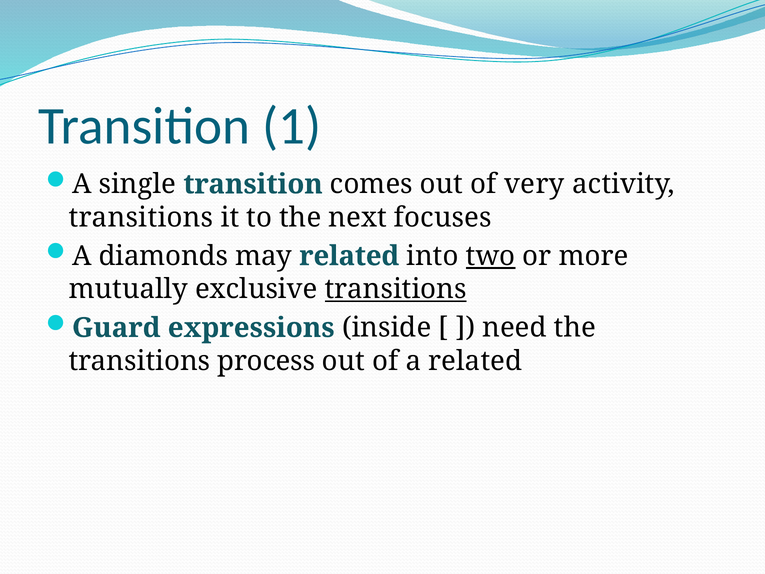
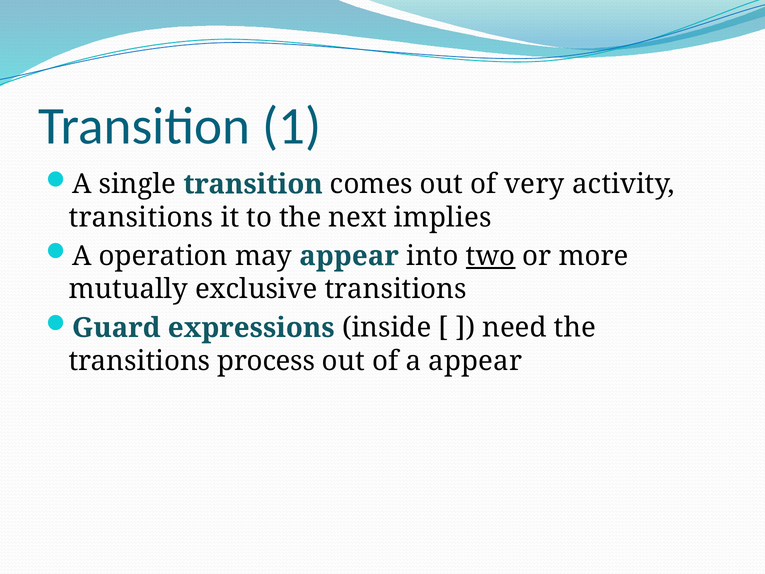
focuses: focuses -> implies
diamonds: diamonds -> operation
may related: related -> appear
transitions at (396, 289) underline: present -> none
a related: related -> appear
